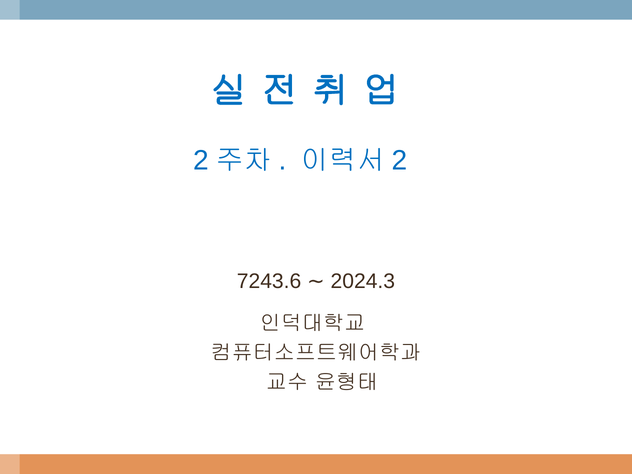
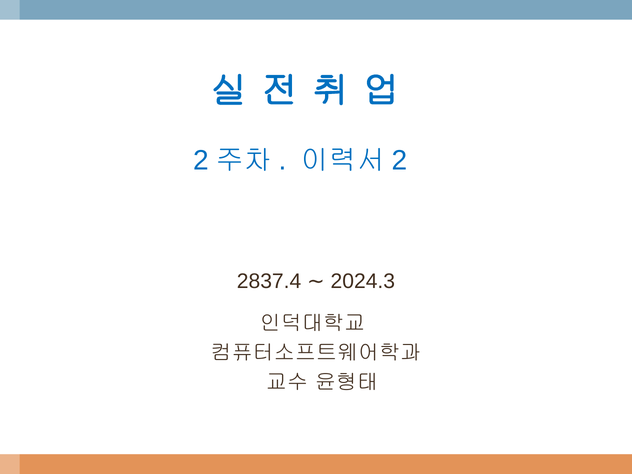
7243.6: 7243.6 -> 2837.4
